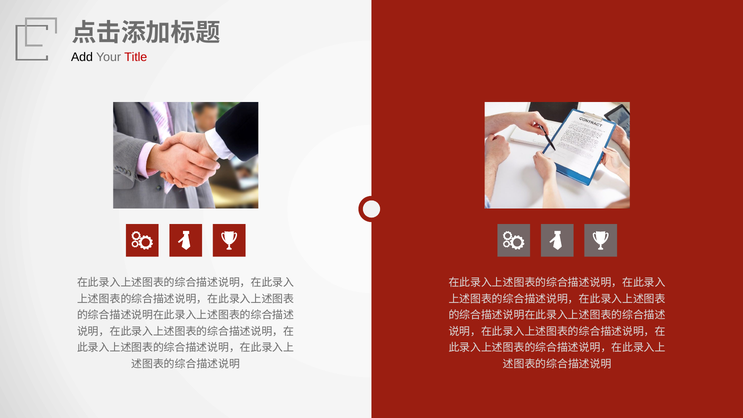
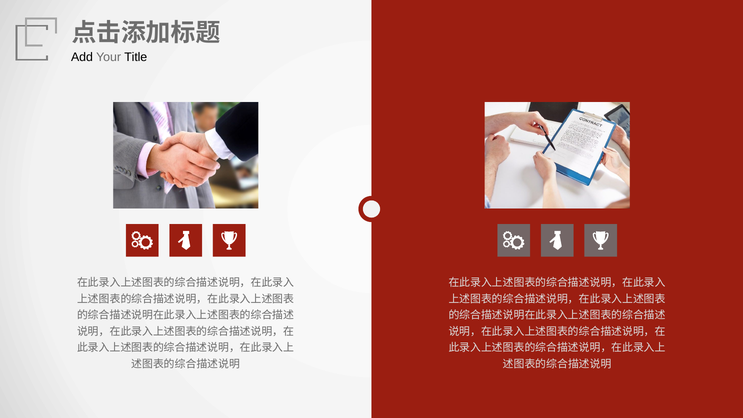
Title colour: red -> black
